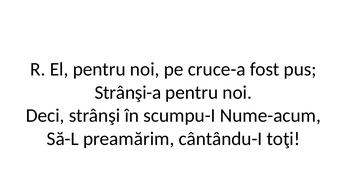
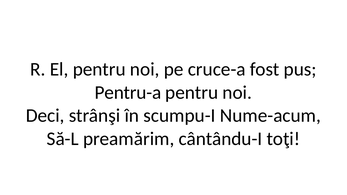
Strânşi-a: Strânşi-a -> Pentru-a
